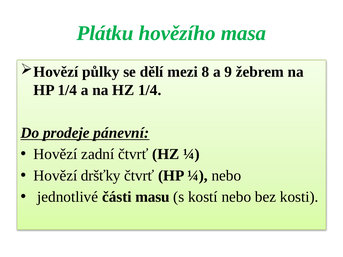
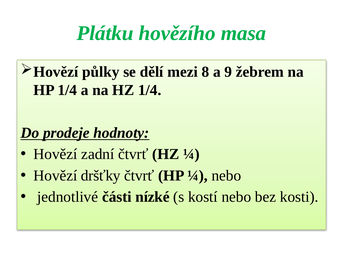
pánevní: pánevní -> hodnoty
masu: masu -> nízké
